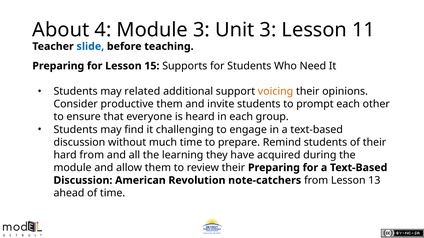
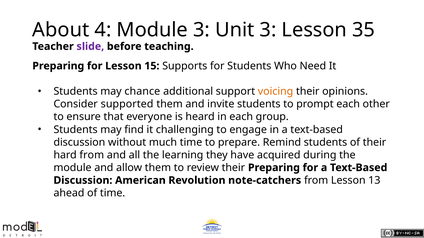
11: 11 -> 35
slide colour: blue -> purple
related: related -> chance
productive: productive -> supported
